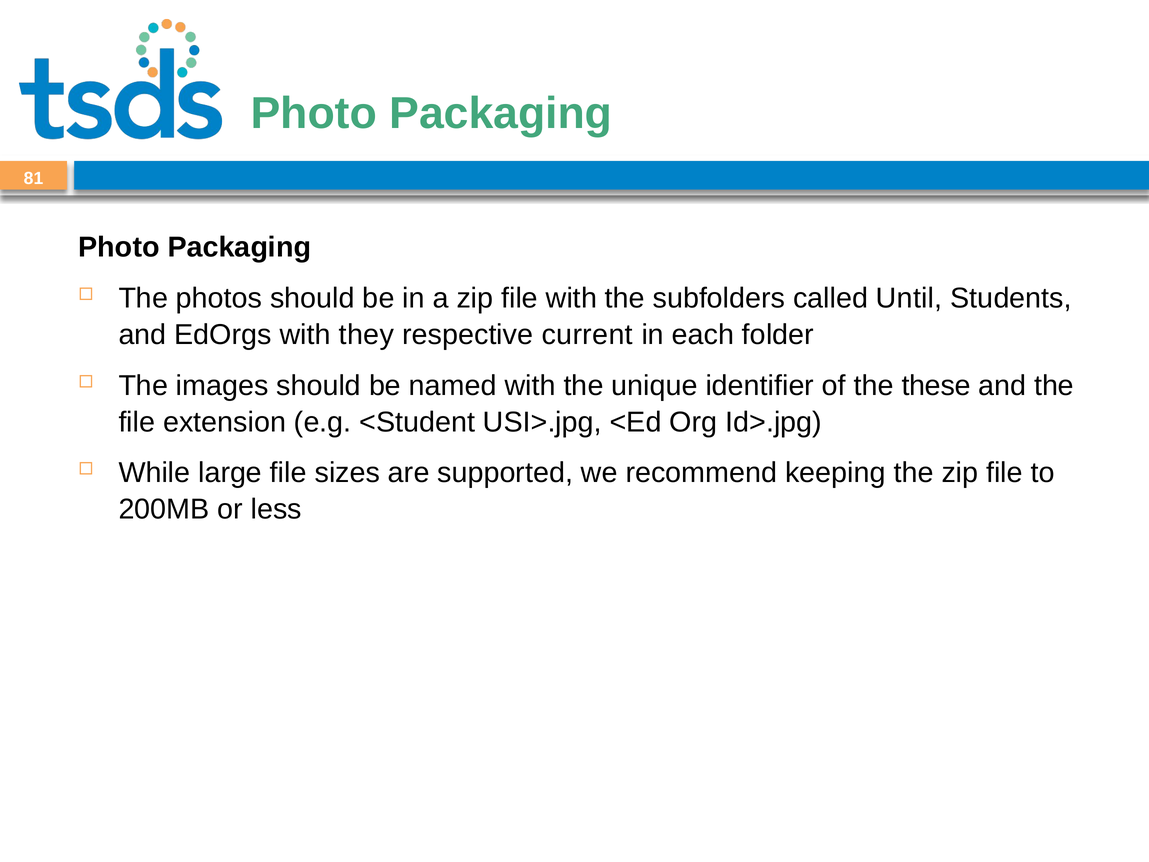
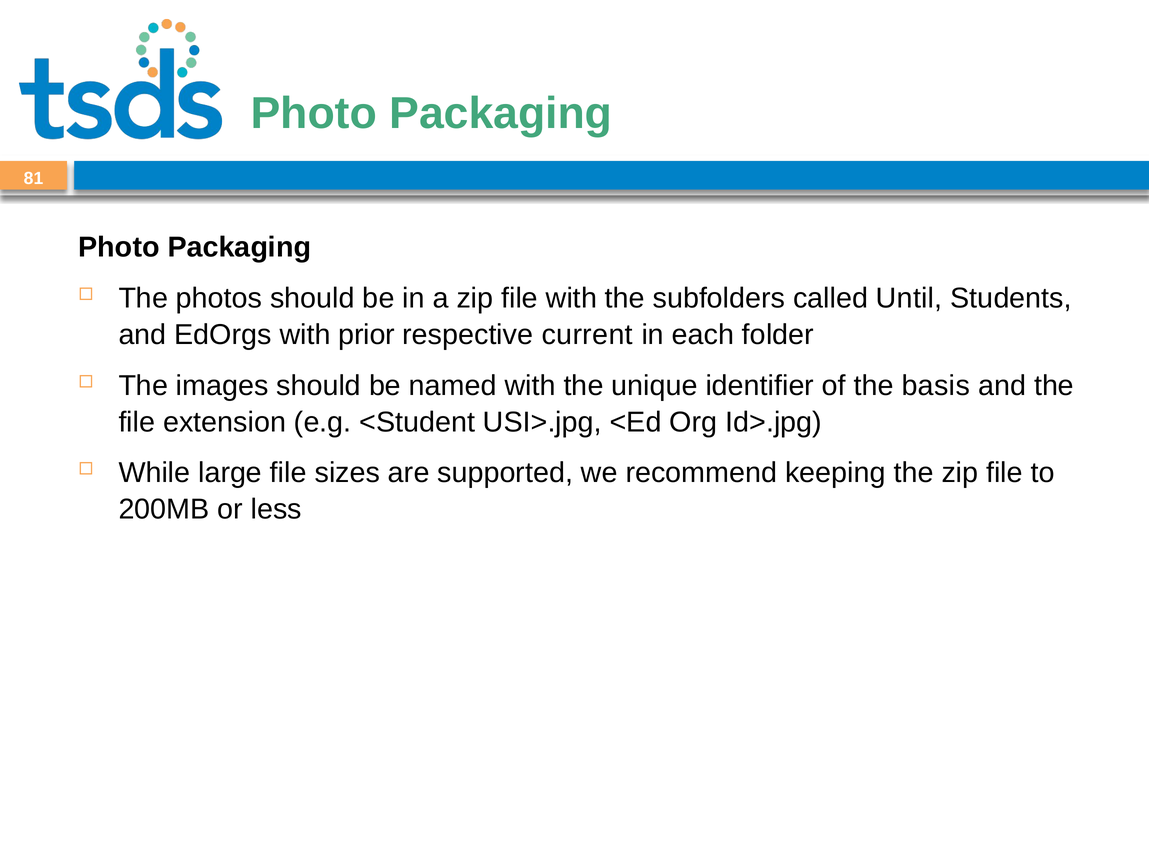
they: they -> prior
these: these -> basis
